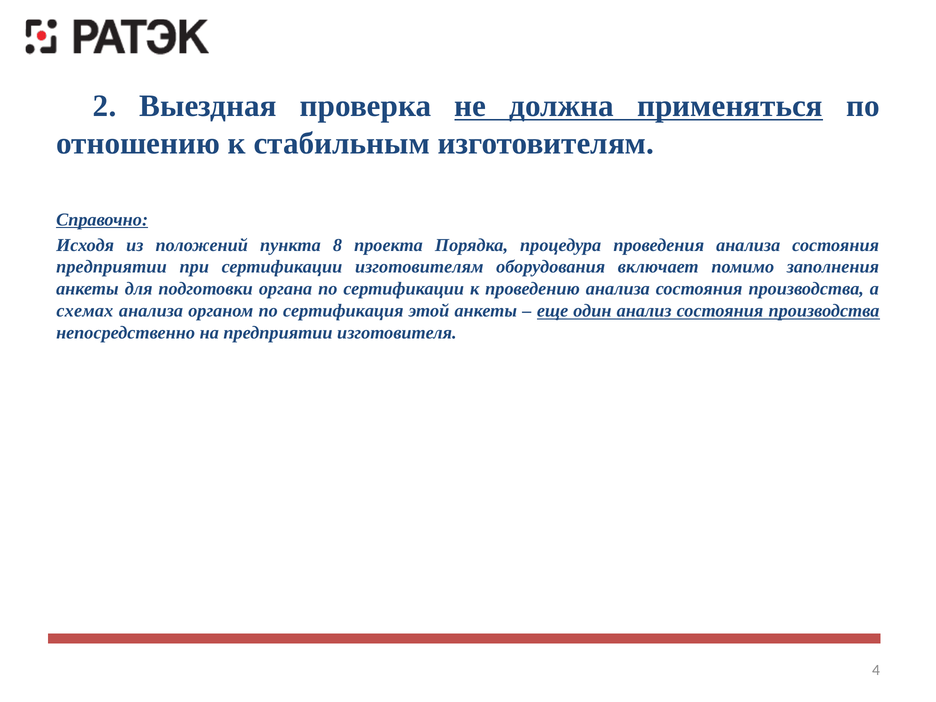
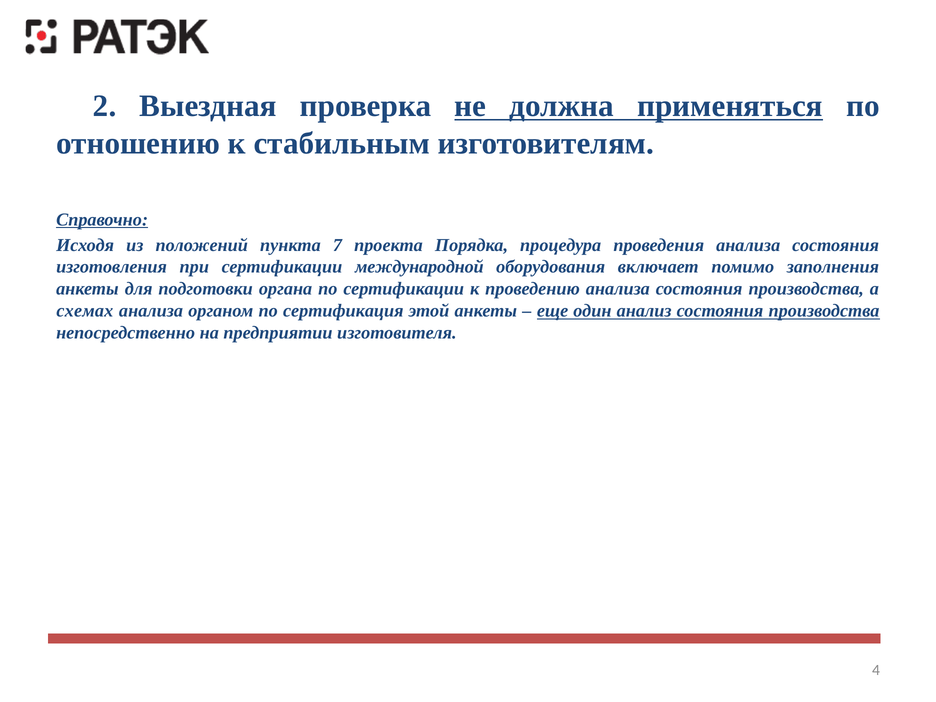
8: 8 -> 7
предприятии at (111, 267): предприятии -> изготовления
сертификации изготовителям: изготовителям -> международной
